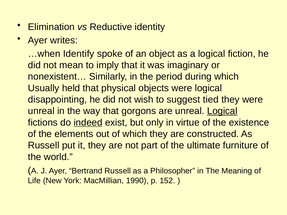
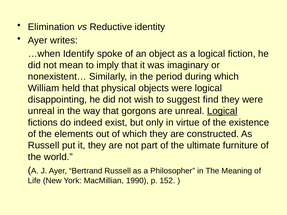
Usually: Usually -> William
tied: tied -> find
indeed underline: present -> none
